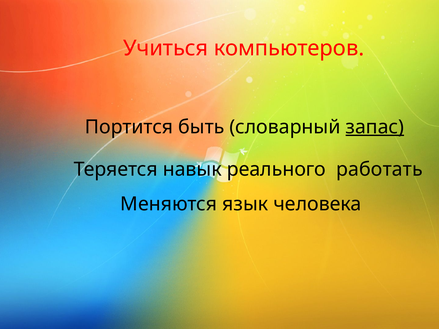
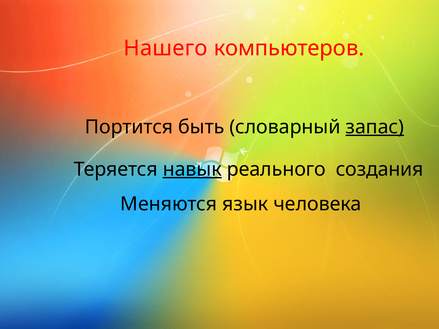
Учиться: Учиться -> Нашего
навык underline: none -> present
работать: работать -> создания
